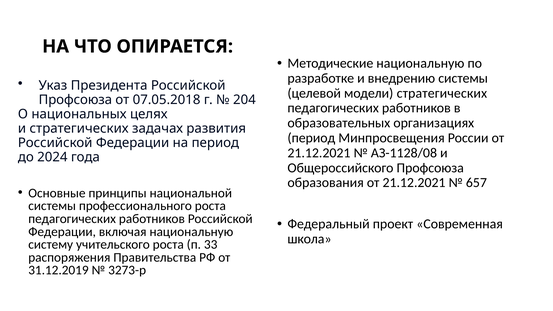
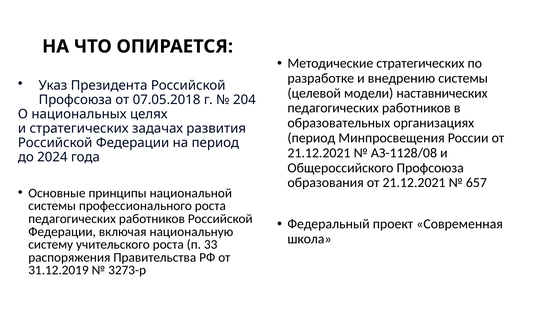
Методические национальную: национальную -> стратегических
модели стратегических: стратегических -> наставнических
